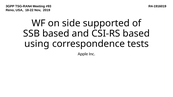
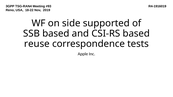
using: using -> reuse
